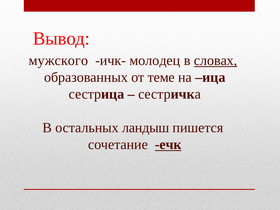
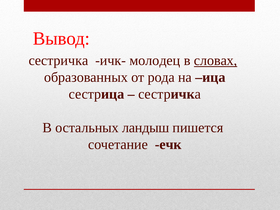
мужского at (58, 61): мужского -> сестричка
теме: теме -> рода
ечк underline: present -> none
